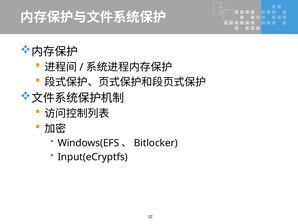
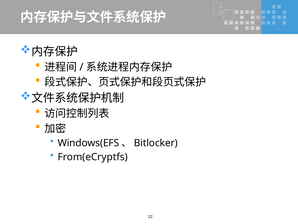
Input(eCryptfs: Input(eCryptfs -> From(eCryptfs
